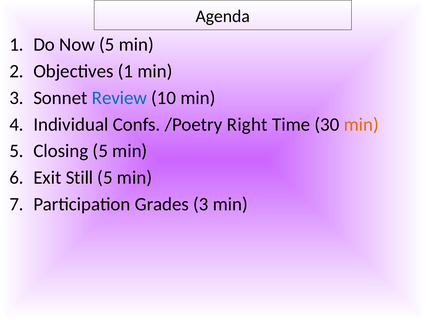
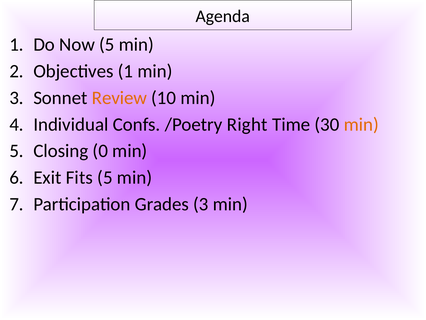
Review colour: blue -> orange
Closing 5: 5 -> 0
Still: Still -> Fits
